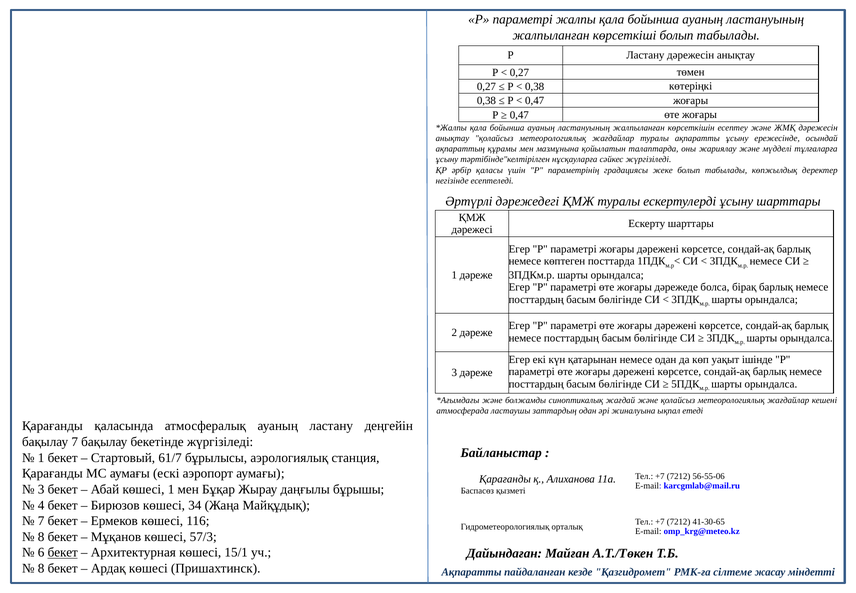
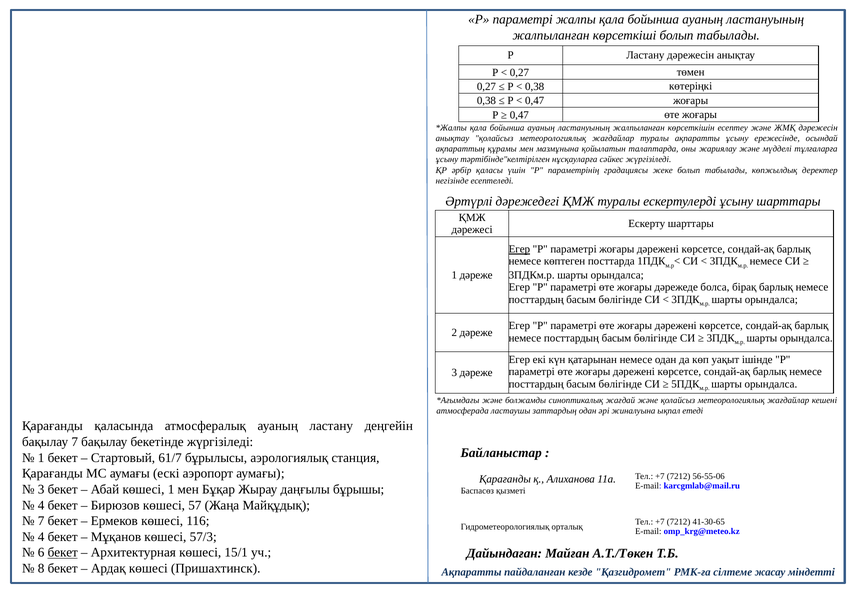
Егер at (519, 249) underline: none -> present
34: 34 -> 57
8 at (41, 536): 8 -> 4
